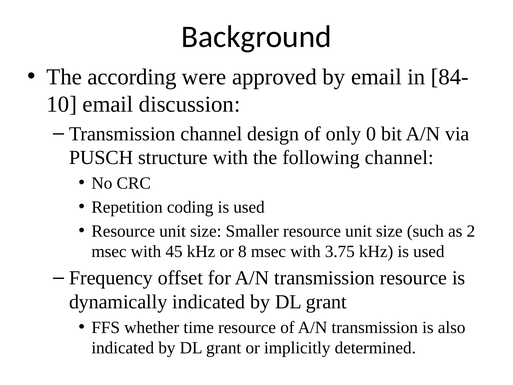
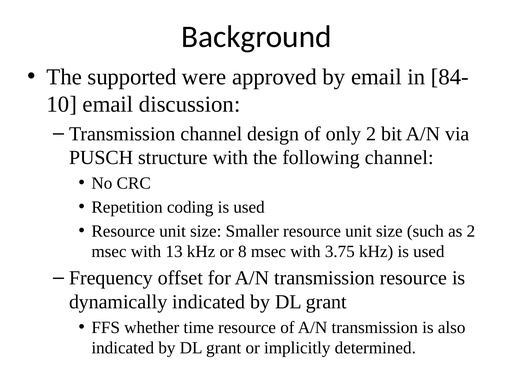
according: according -> supported
only 0: 0 -> 2
45: 45 -> 13
